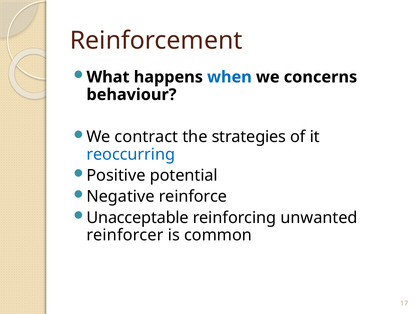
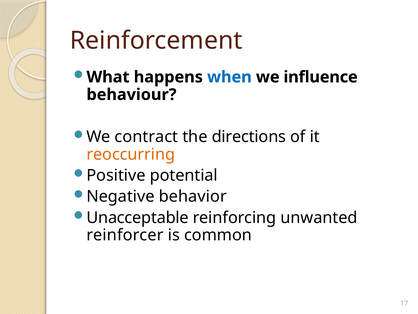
concerns: concerns -> influence
strategies: strategies -> directions
reoccurring colour: blue -> orange
reinforce: reinforce -> behavior
